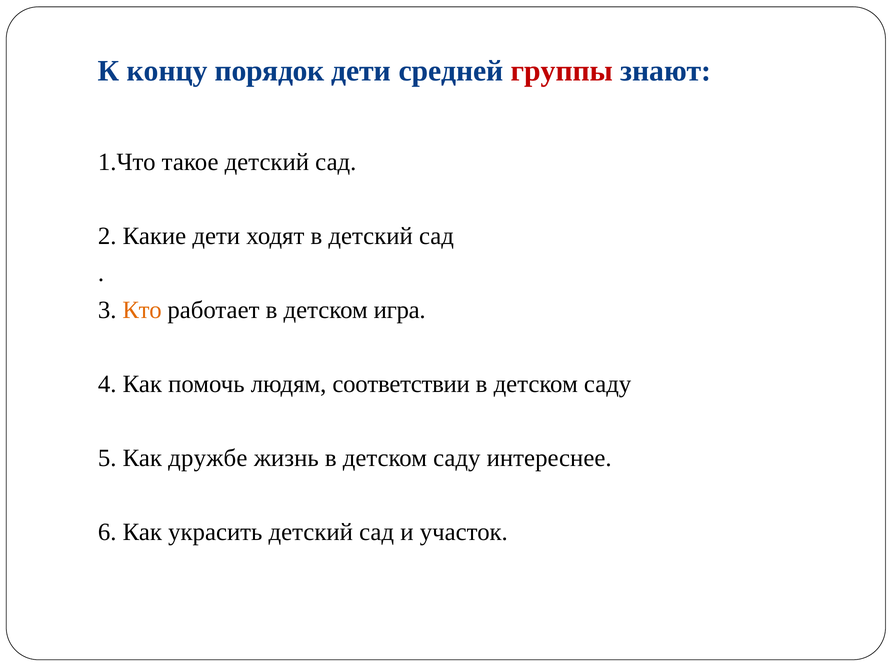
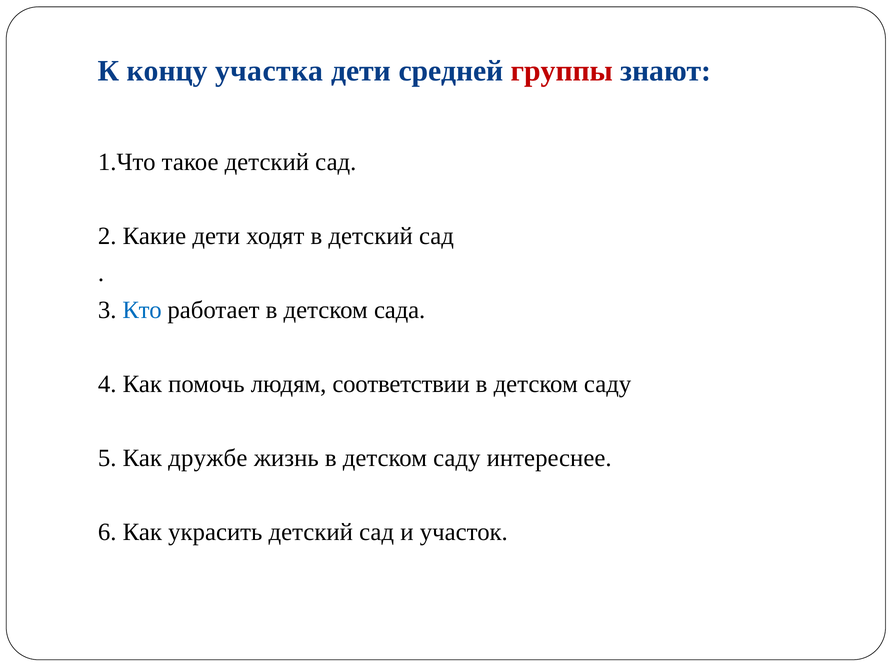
порядок: порядок -> участка
Кто colour: orange -> blue
игра: игра -> сада
